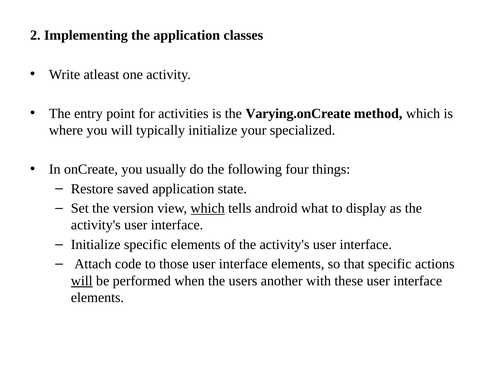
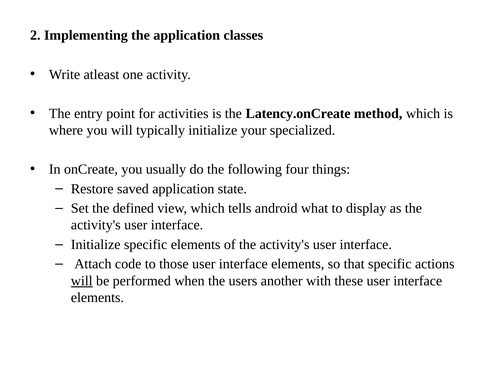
Varying.onCreate: Varying.onCreate -> Latency.onCreate
version: version -> defined
which at (208, 209) underline: present -> none
